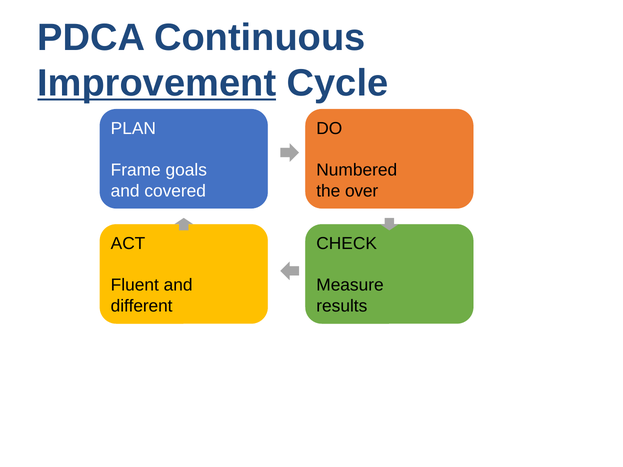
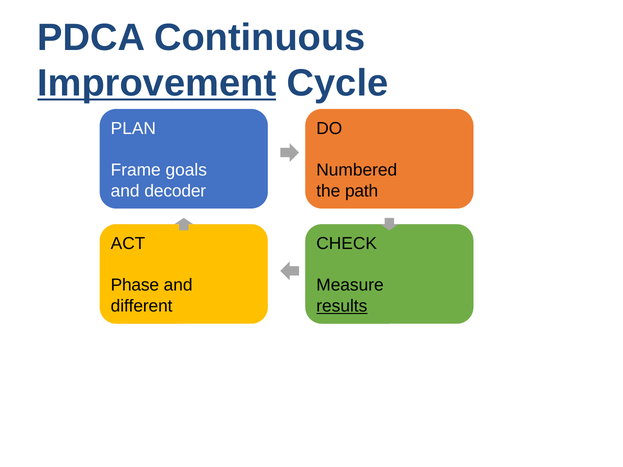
covered: covered -> decoder
over: over -> path
Fluent: Fluent -> Phase
results underline: none -> present
